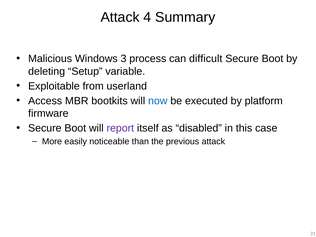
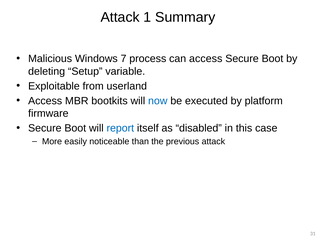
4: 4 -> 1
3: 3 -> 7
can difficult: difficult -> access
report colour: purple -> blue
